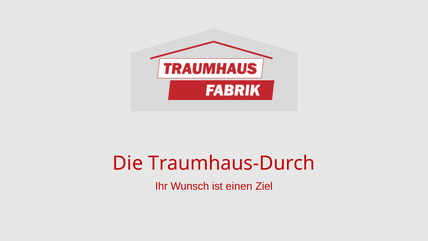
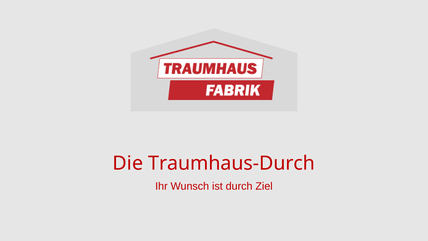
einen: einen -> durch
